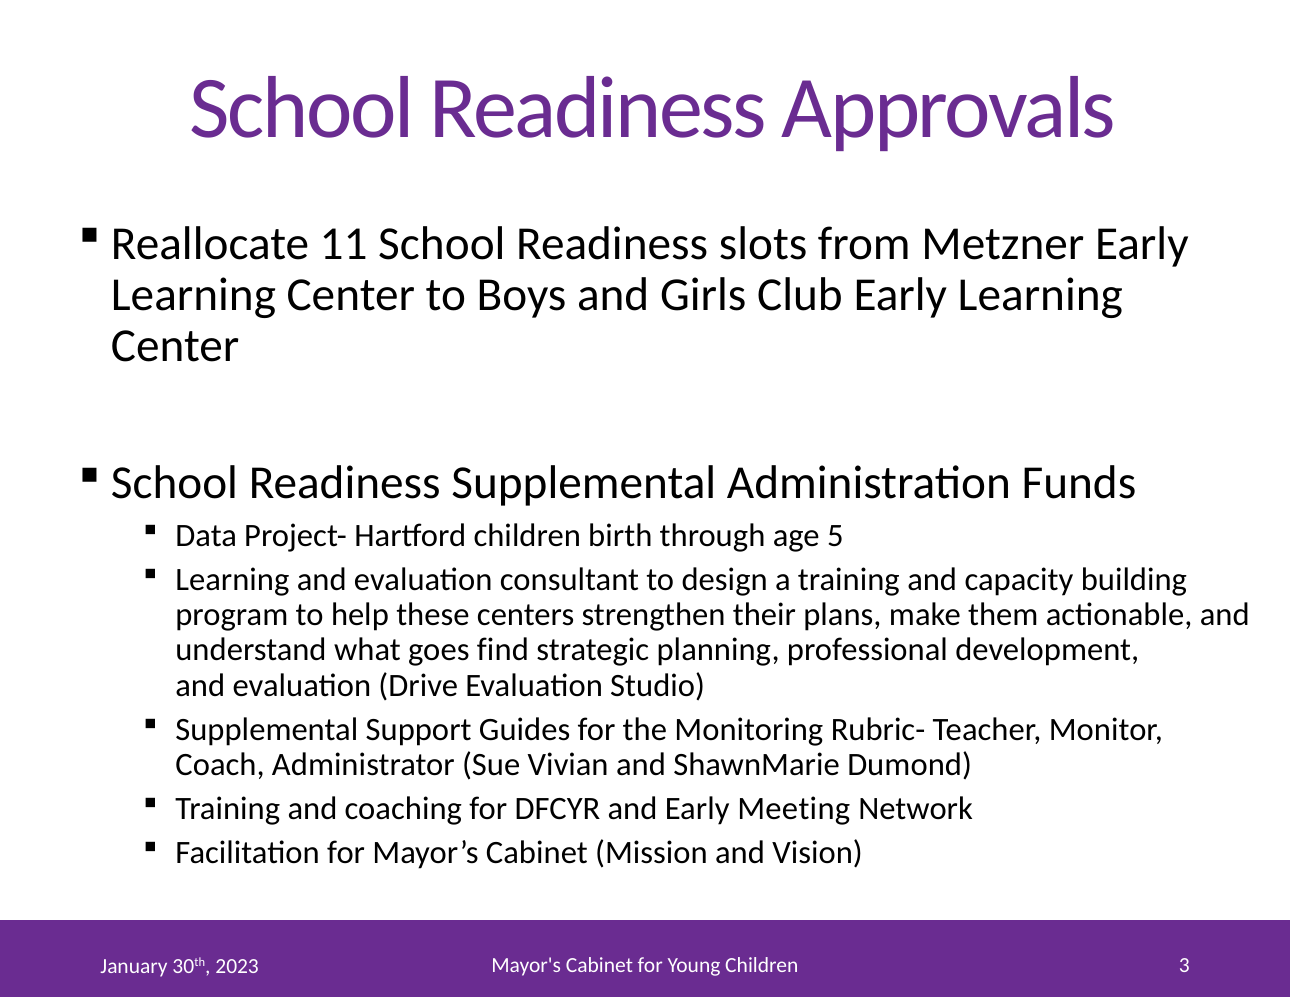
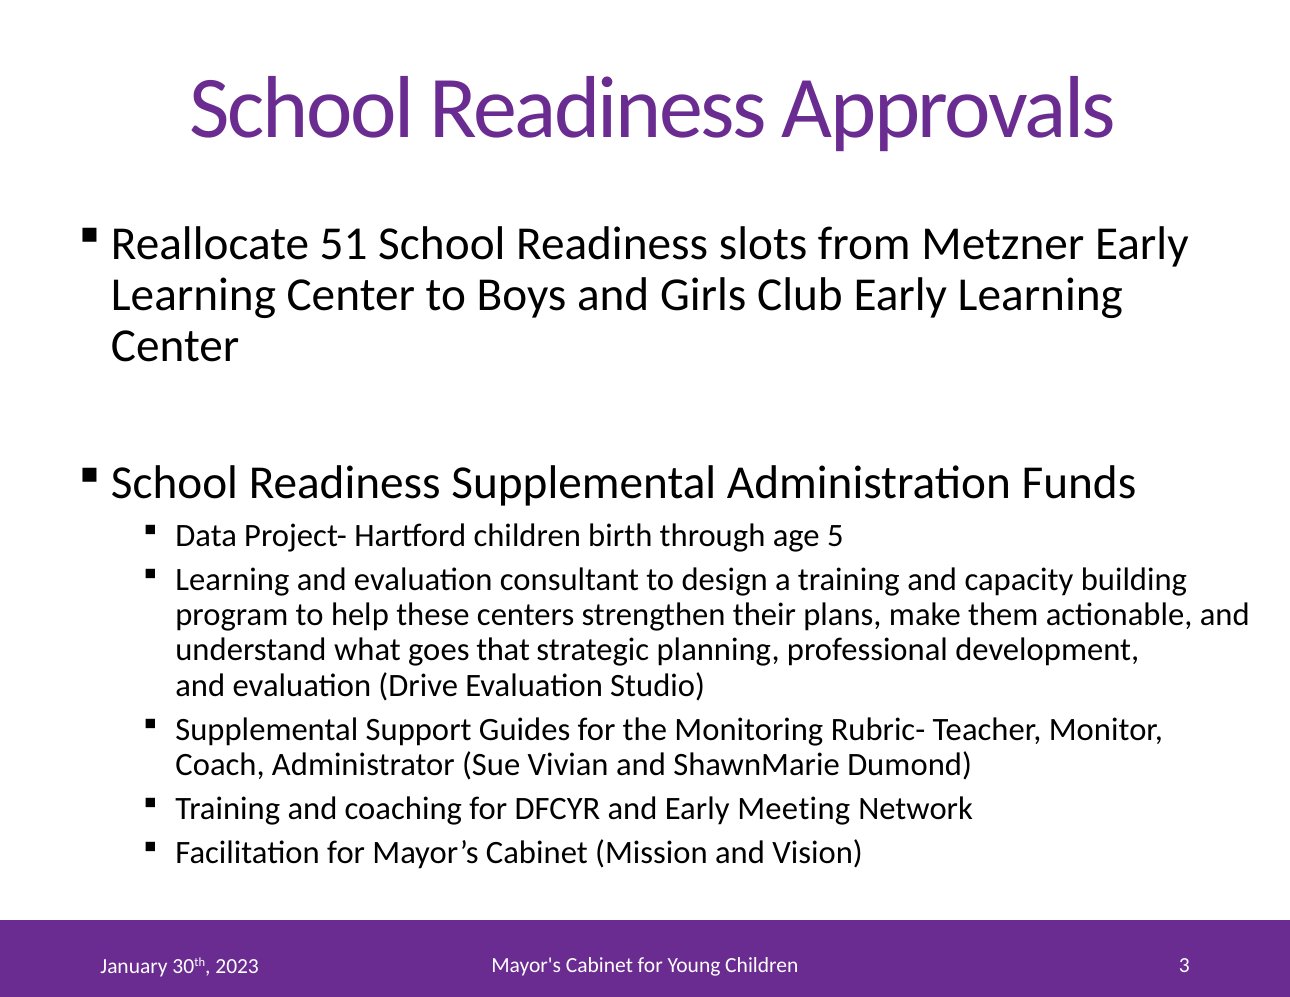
11: 11 -> 51
find: find -> that
